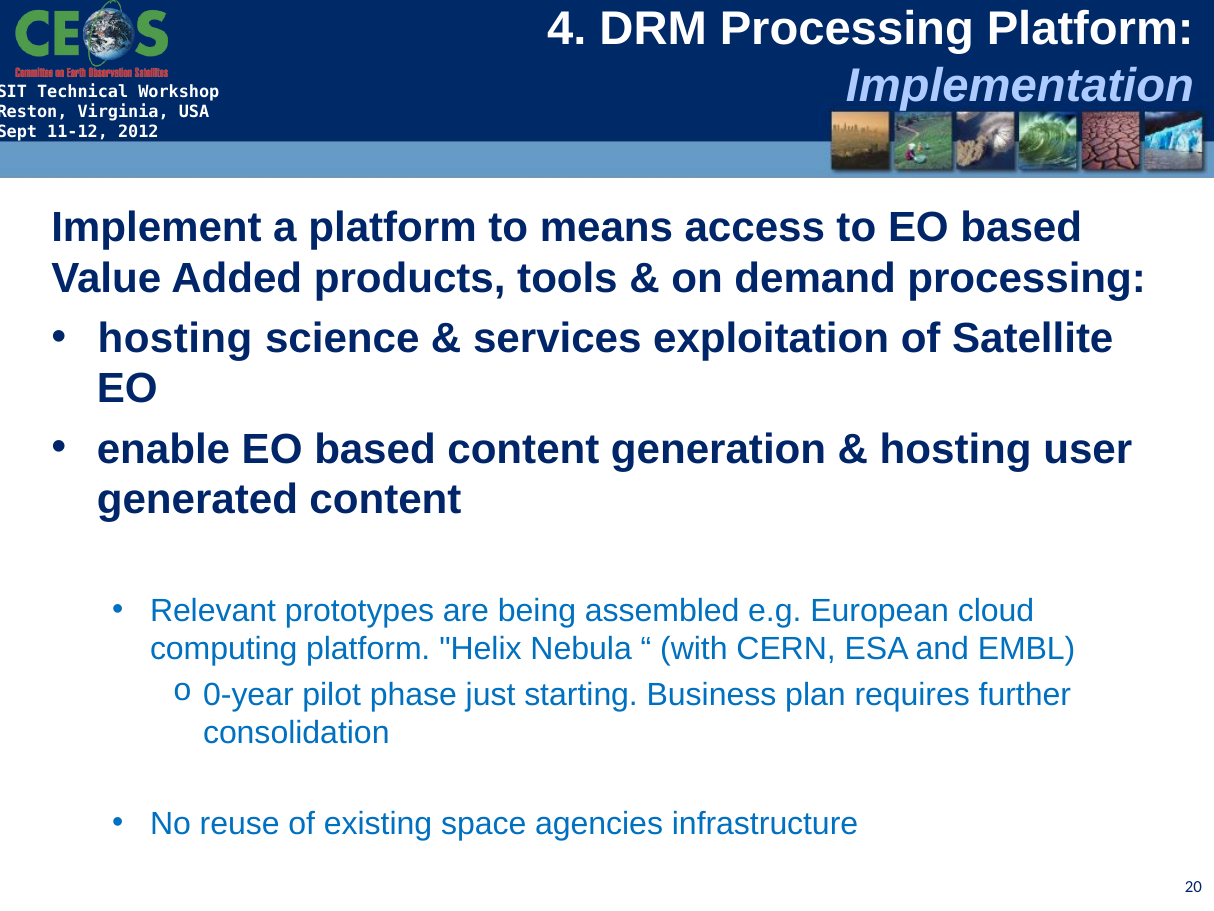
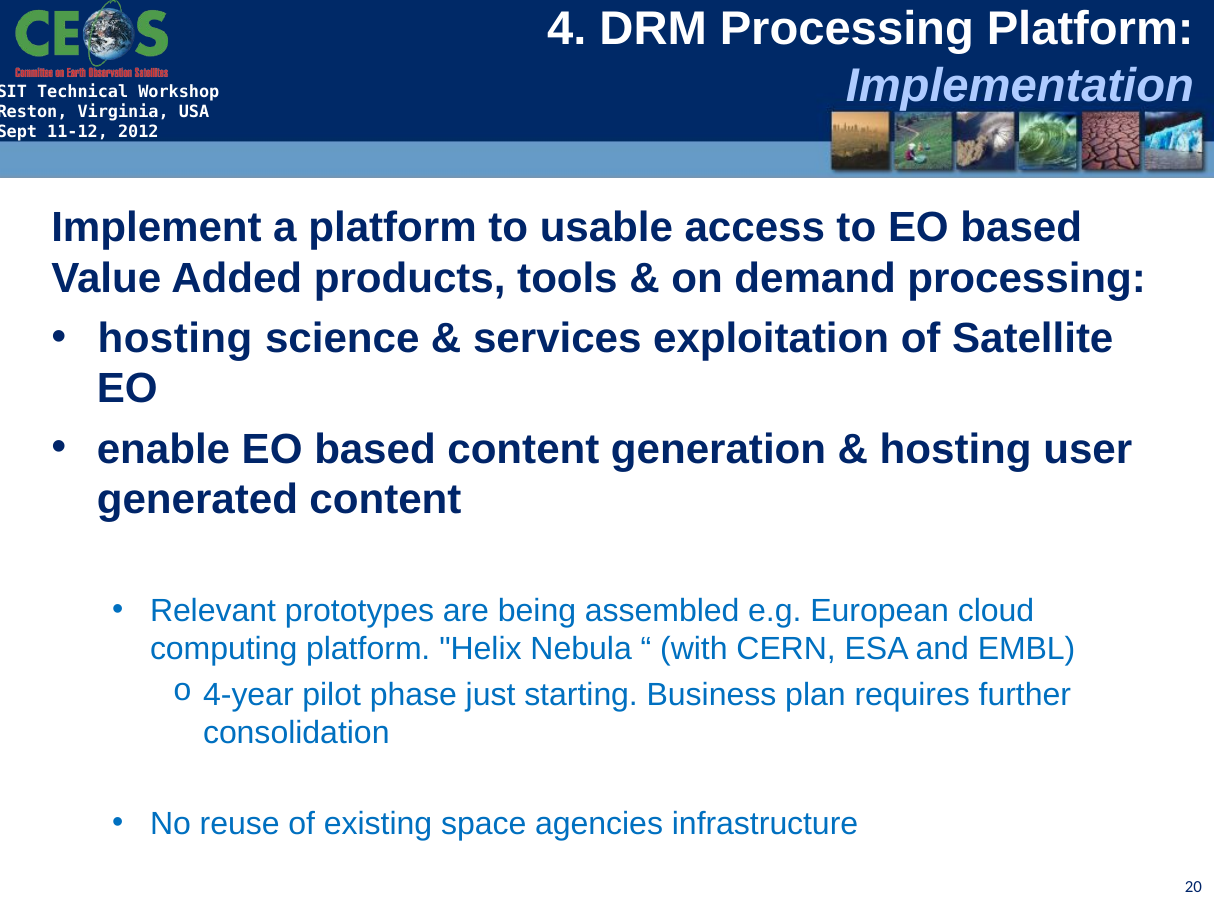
means: means -> usable
0-year: 0-year -> 4-year
